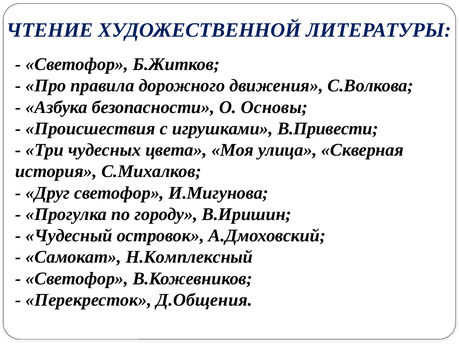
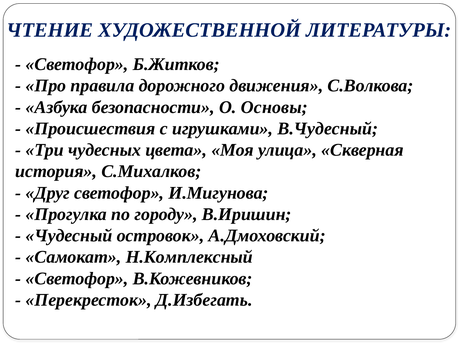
В.Привести: В.Привести -> В.Чудесный
Д.Общения: Д.Общения -> Д.Избегать
